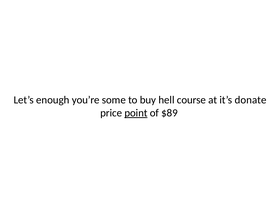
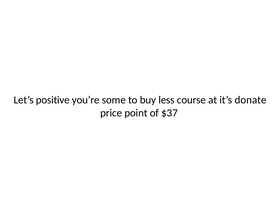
enough: enough -> positive
hell: hell -> less
point underline: present -> none
$89: $89 -> $37
